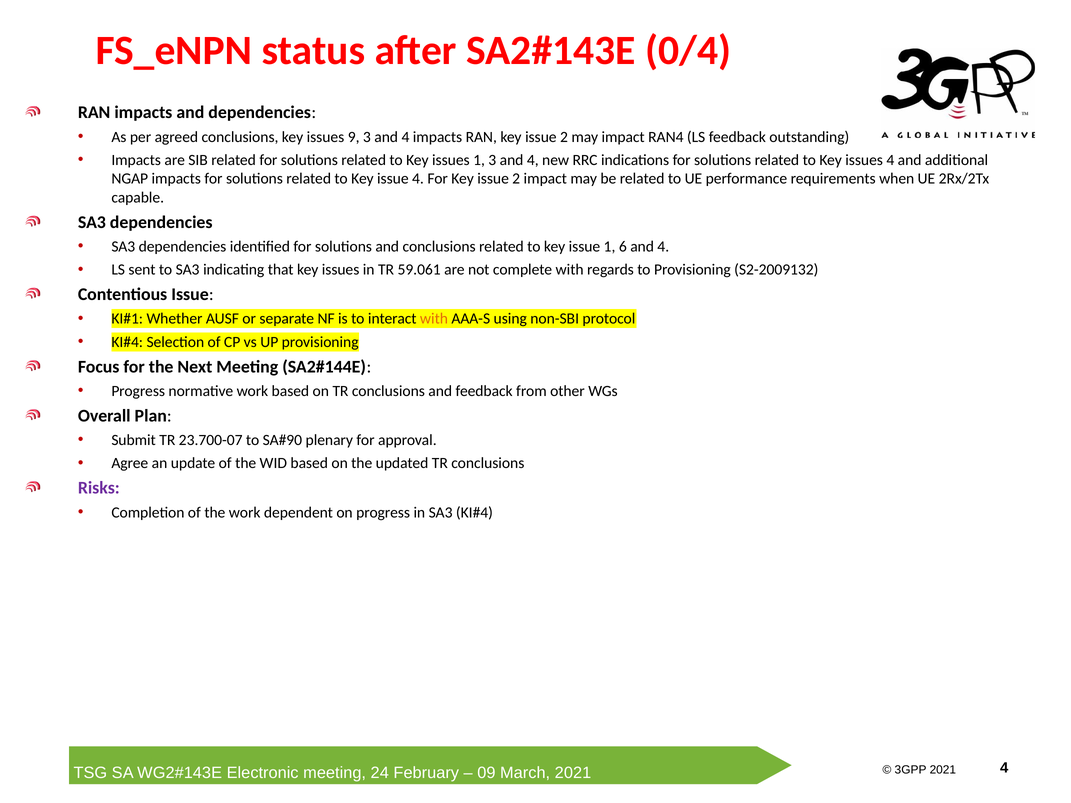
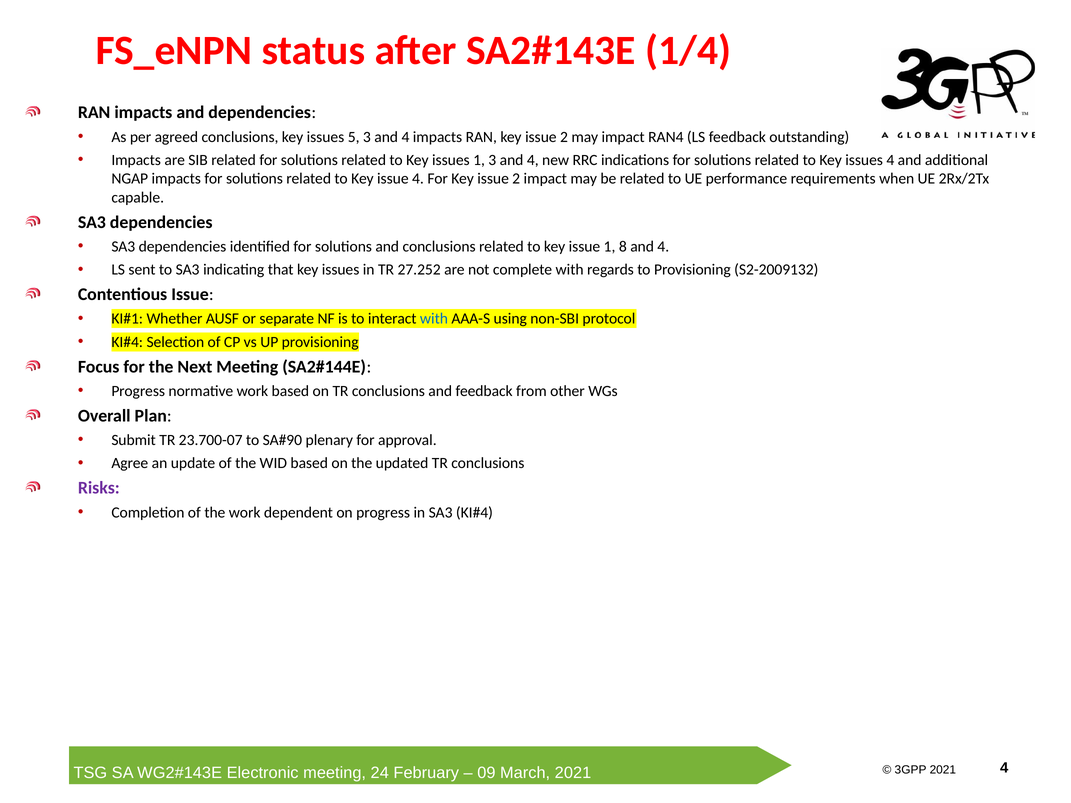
0/4: 0/4 -> 1/4
9: 9 -> 5
6: 6 -> 8
59.061: 59.061 -> 27.252
with at (434, 319) colour: orange -> blue
